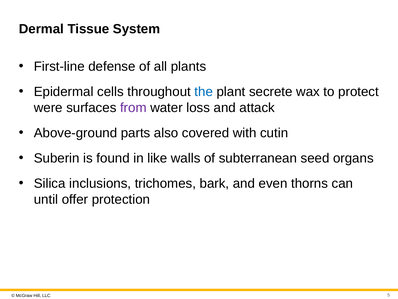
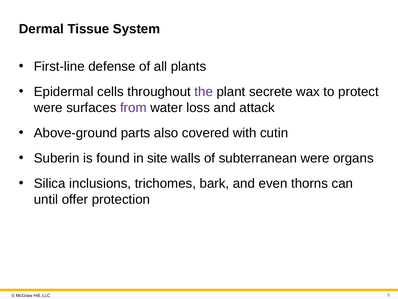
the colour: blue -> purple
like: like -> site
subterranean seed: seed -> were
